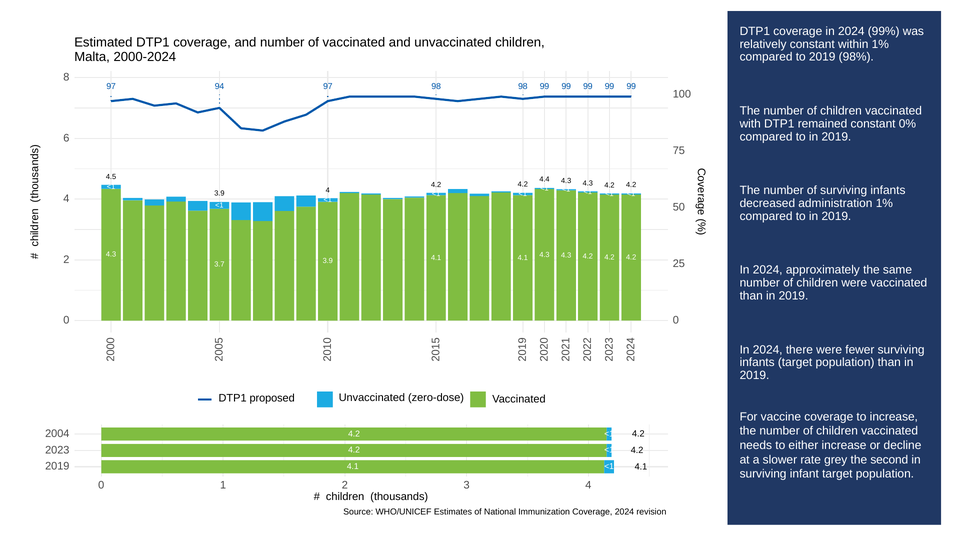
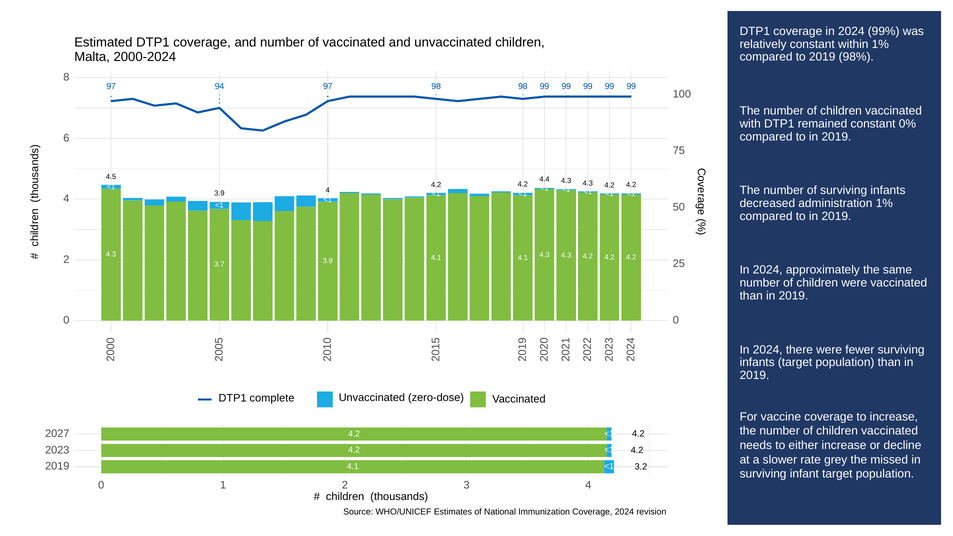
proposed: proposed -> complete
2004: 2004 -> 2027
second: second -> missed
4.1 at (641, 467): 4.1 -> 3.2
